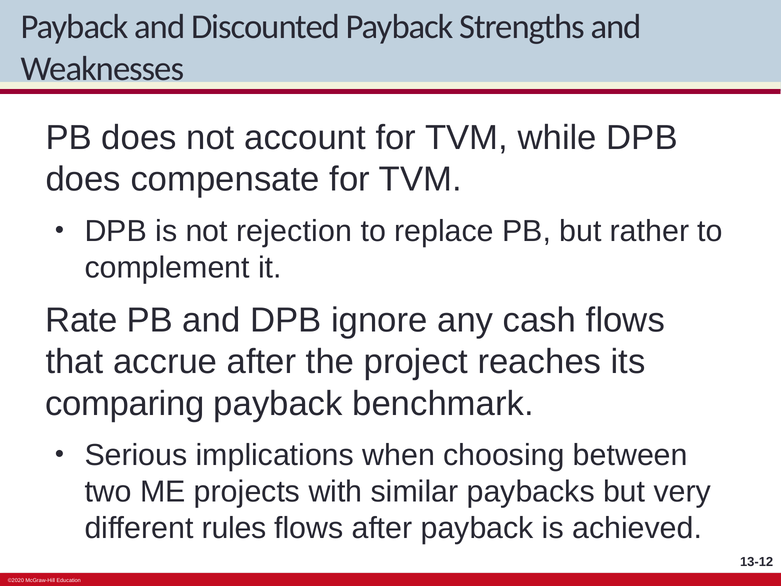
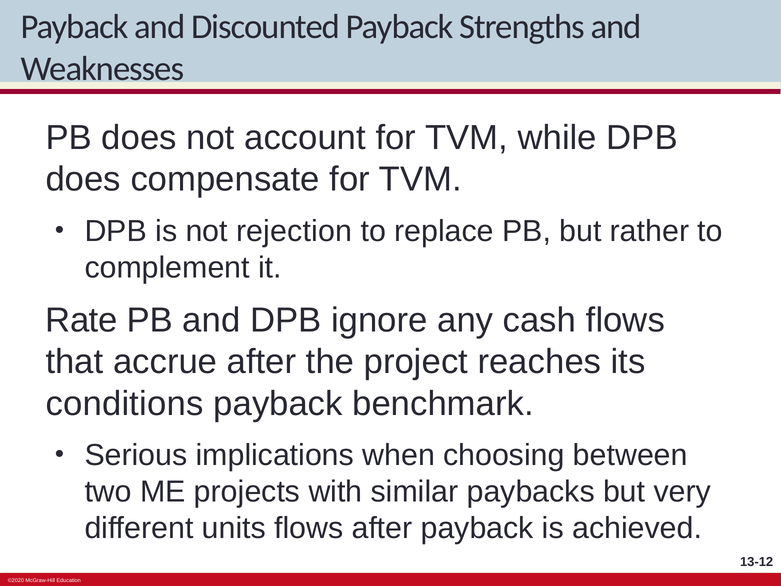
comparing: comparing -> conditions
rules: rules -> units
